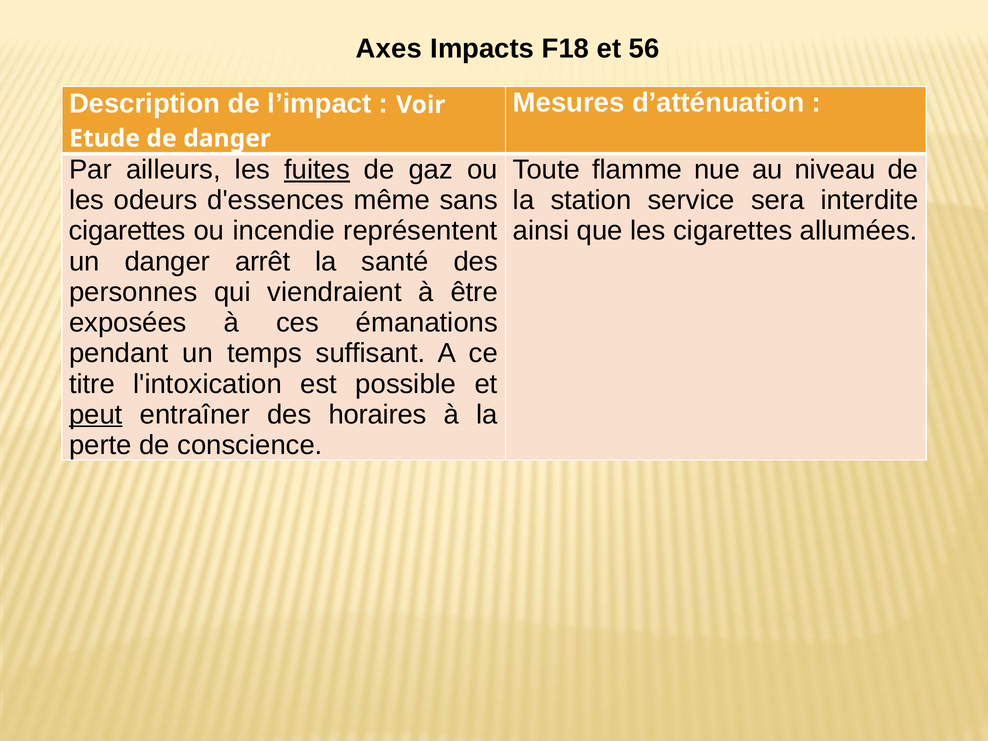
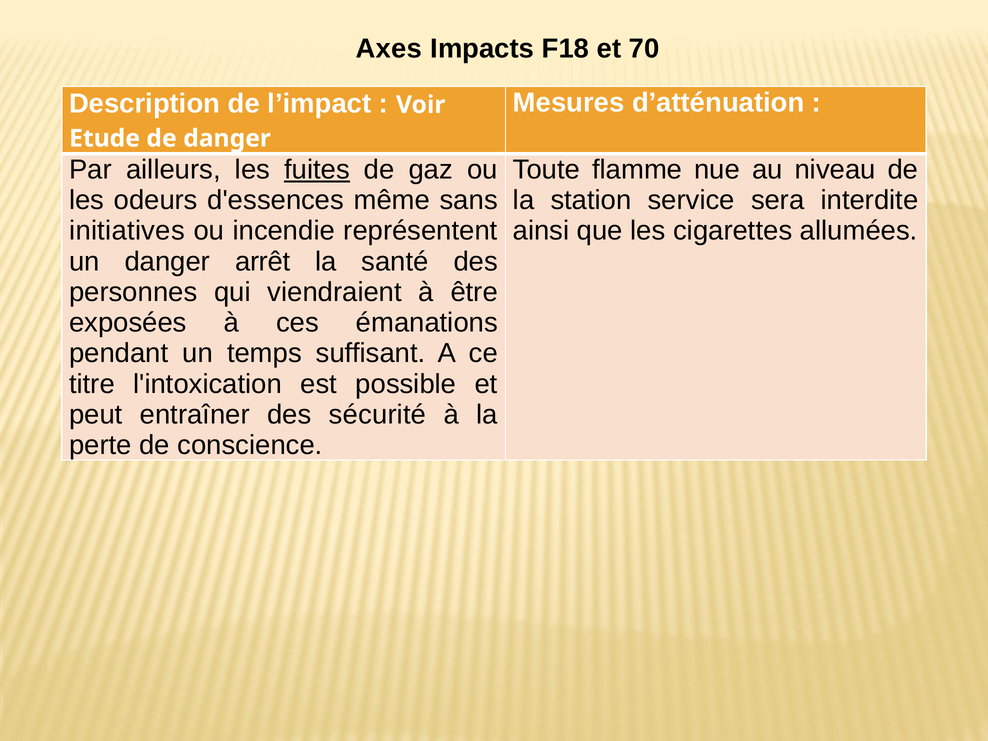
56: 56 -> 70
cigarettes at (127, 231): cigarettes -> initiatives
peut underline: present -> none
horaires: horaires -> sécurité
